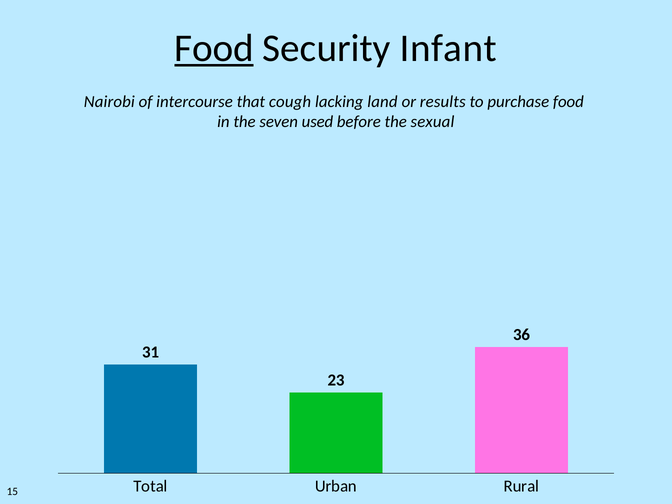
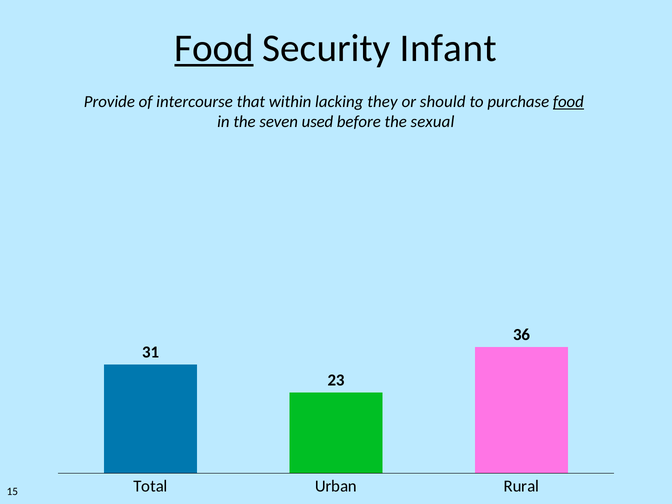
Nairobi: Nairobi -> Provide
cough: cough -> within
land: land -> they
results: results -> should
food at (568, 102) underline: none -> present
